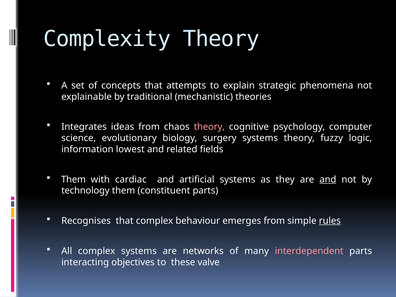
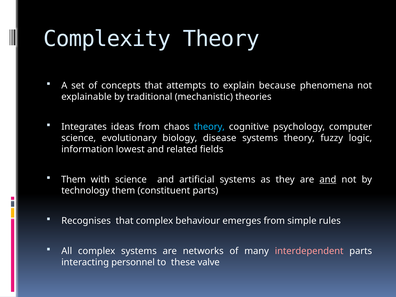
strategic: strategic -> because
theory at (209, 127) colour: pink -> light blue
surgery: surgery -> disease
with cardiac: cardiac -> science
rules underline: present -> none
objectives: objectives -> personnel
